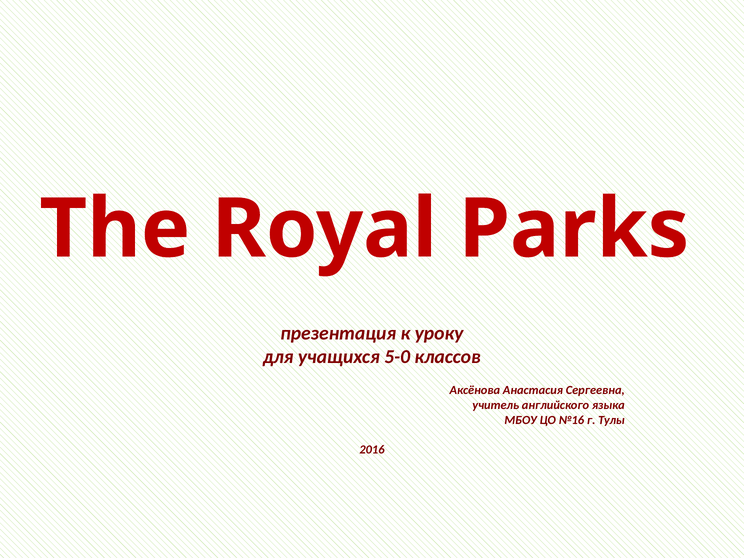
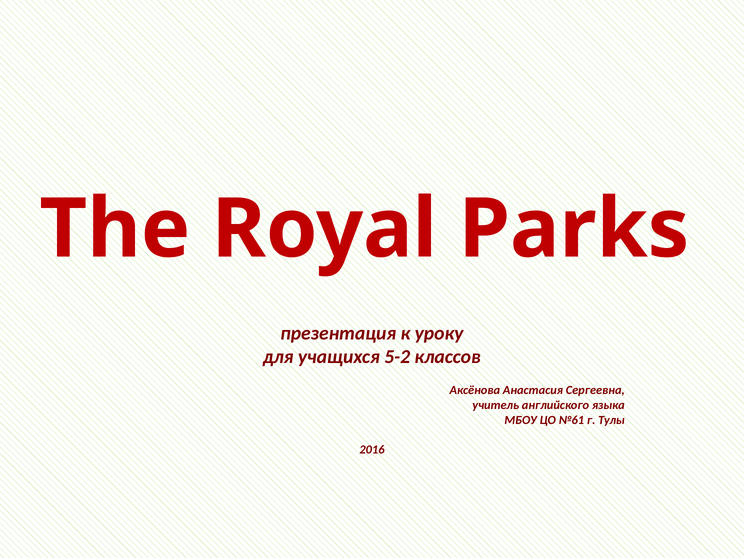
5-0: 5-0 -> 5-2
№16: №16 -> №61
